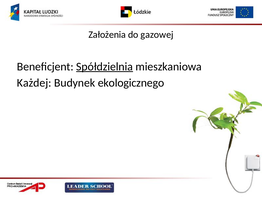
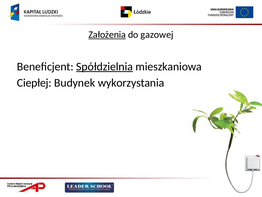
Założenia underline: none -> present
Każdej: Każdej -> Ciepłej
ekologicznego: ekologicznego -> wykorzystania
